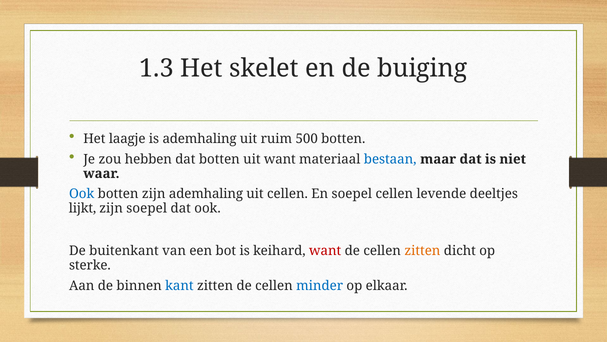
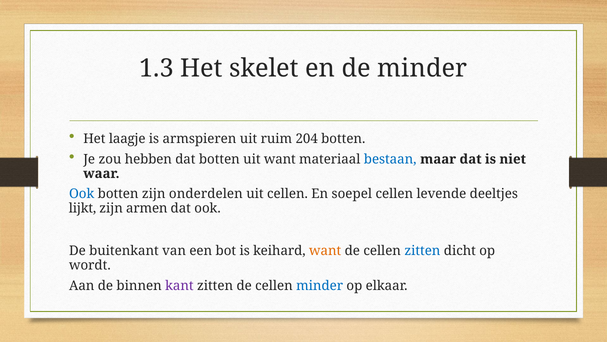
de buiging: buiging -> minder
is ademhaling: ademhaling -> armspieren
500: 500 -> 204
zijn ademhaling: ademhaling -> onderdelen
zijn soepel: soepel -> armen
want at (325, 251) colour: red -> orange
zitten at (422, 251) colour: orange -> blue
sterke: sterke -> wordt
kant colour: blue -> purple
